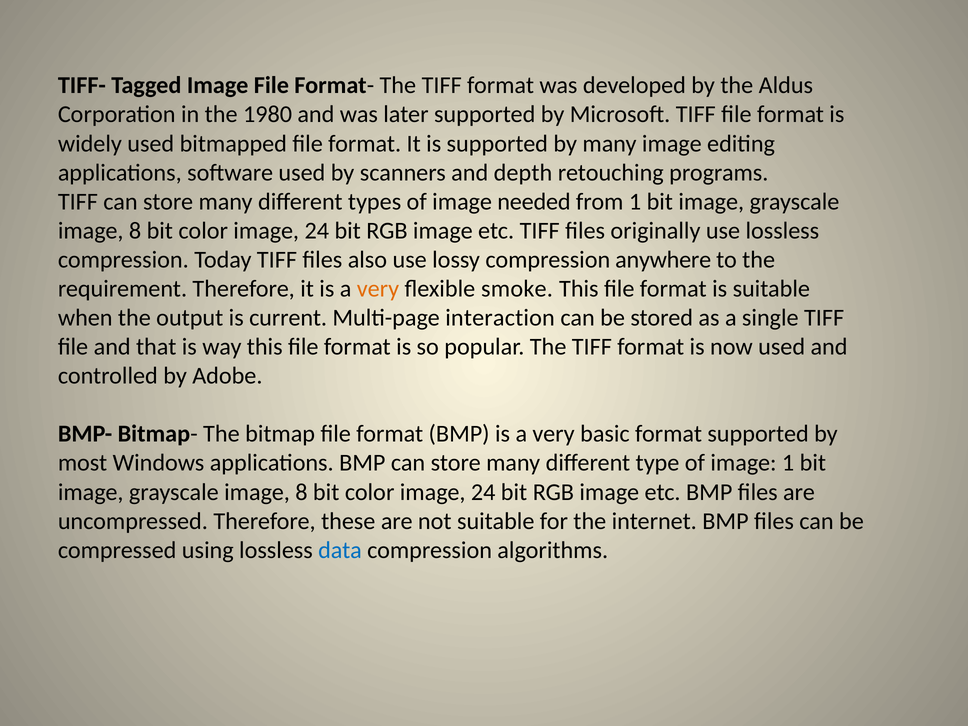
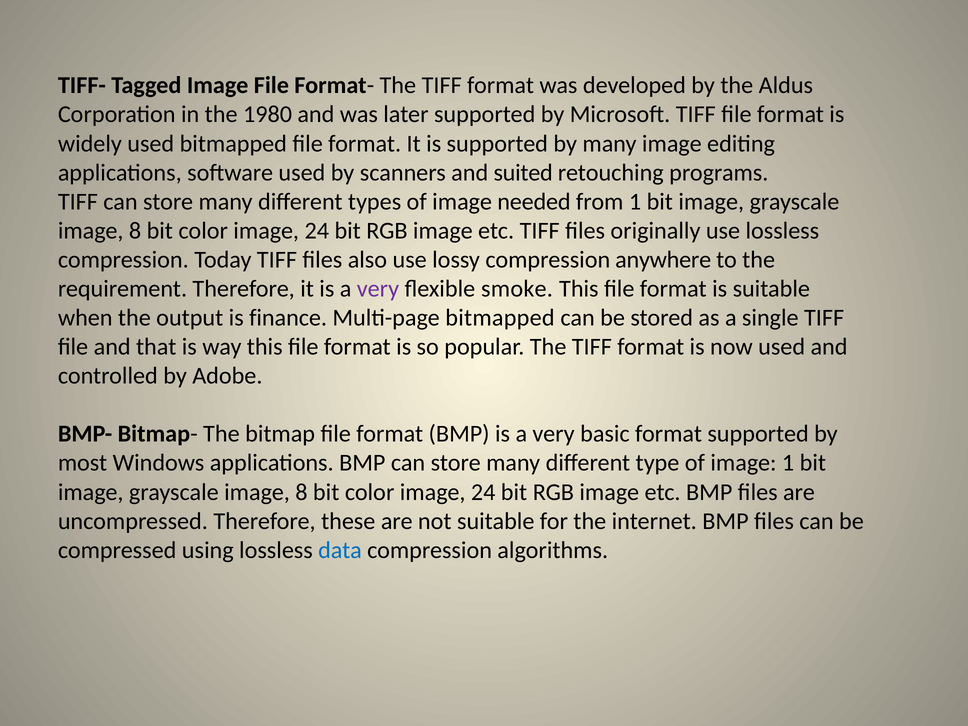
depth: depth -> suited
very at (378, 289) colour: orange -> purple
current: current -> finance
Multi-page interaction: interaction -> bitmapped
